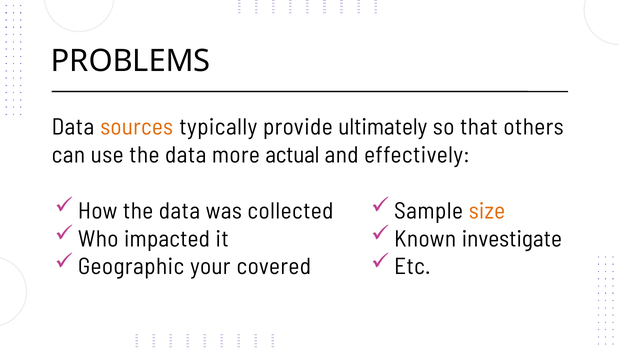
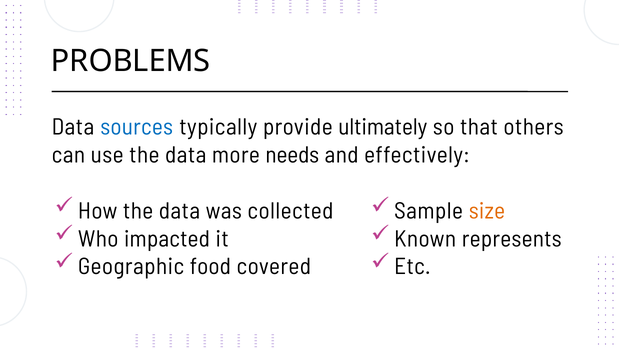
sources colour: orange -> blue
actual: actual -> needs
investigate: investigate -> represents
your: your -> food
